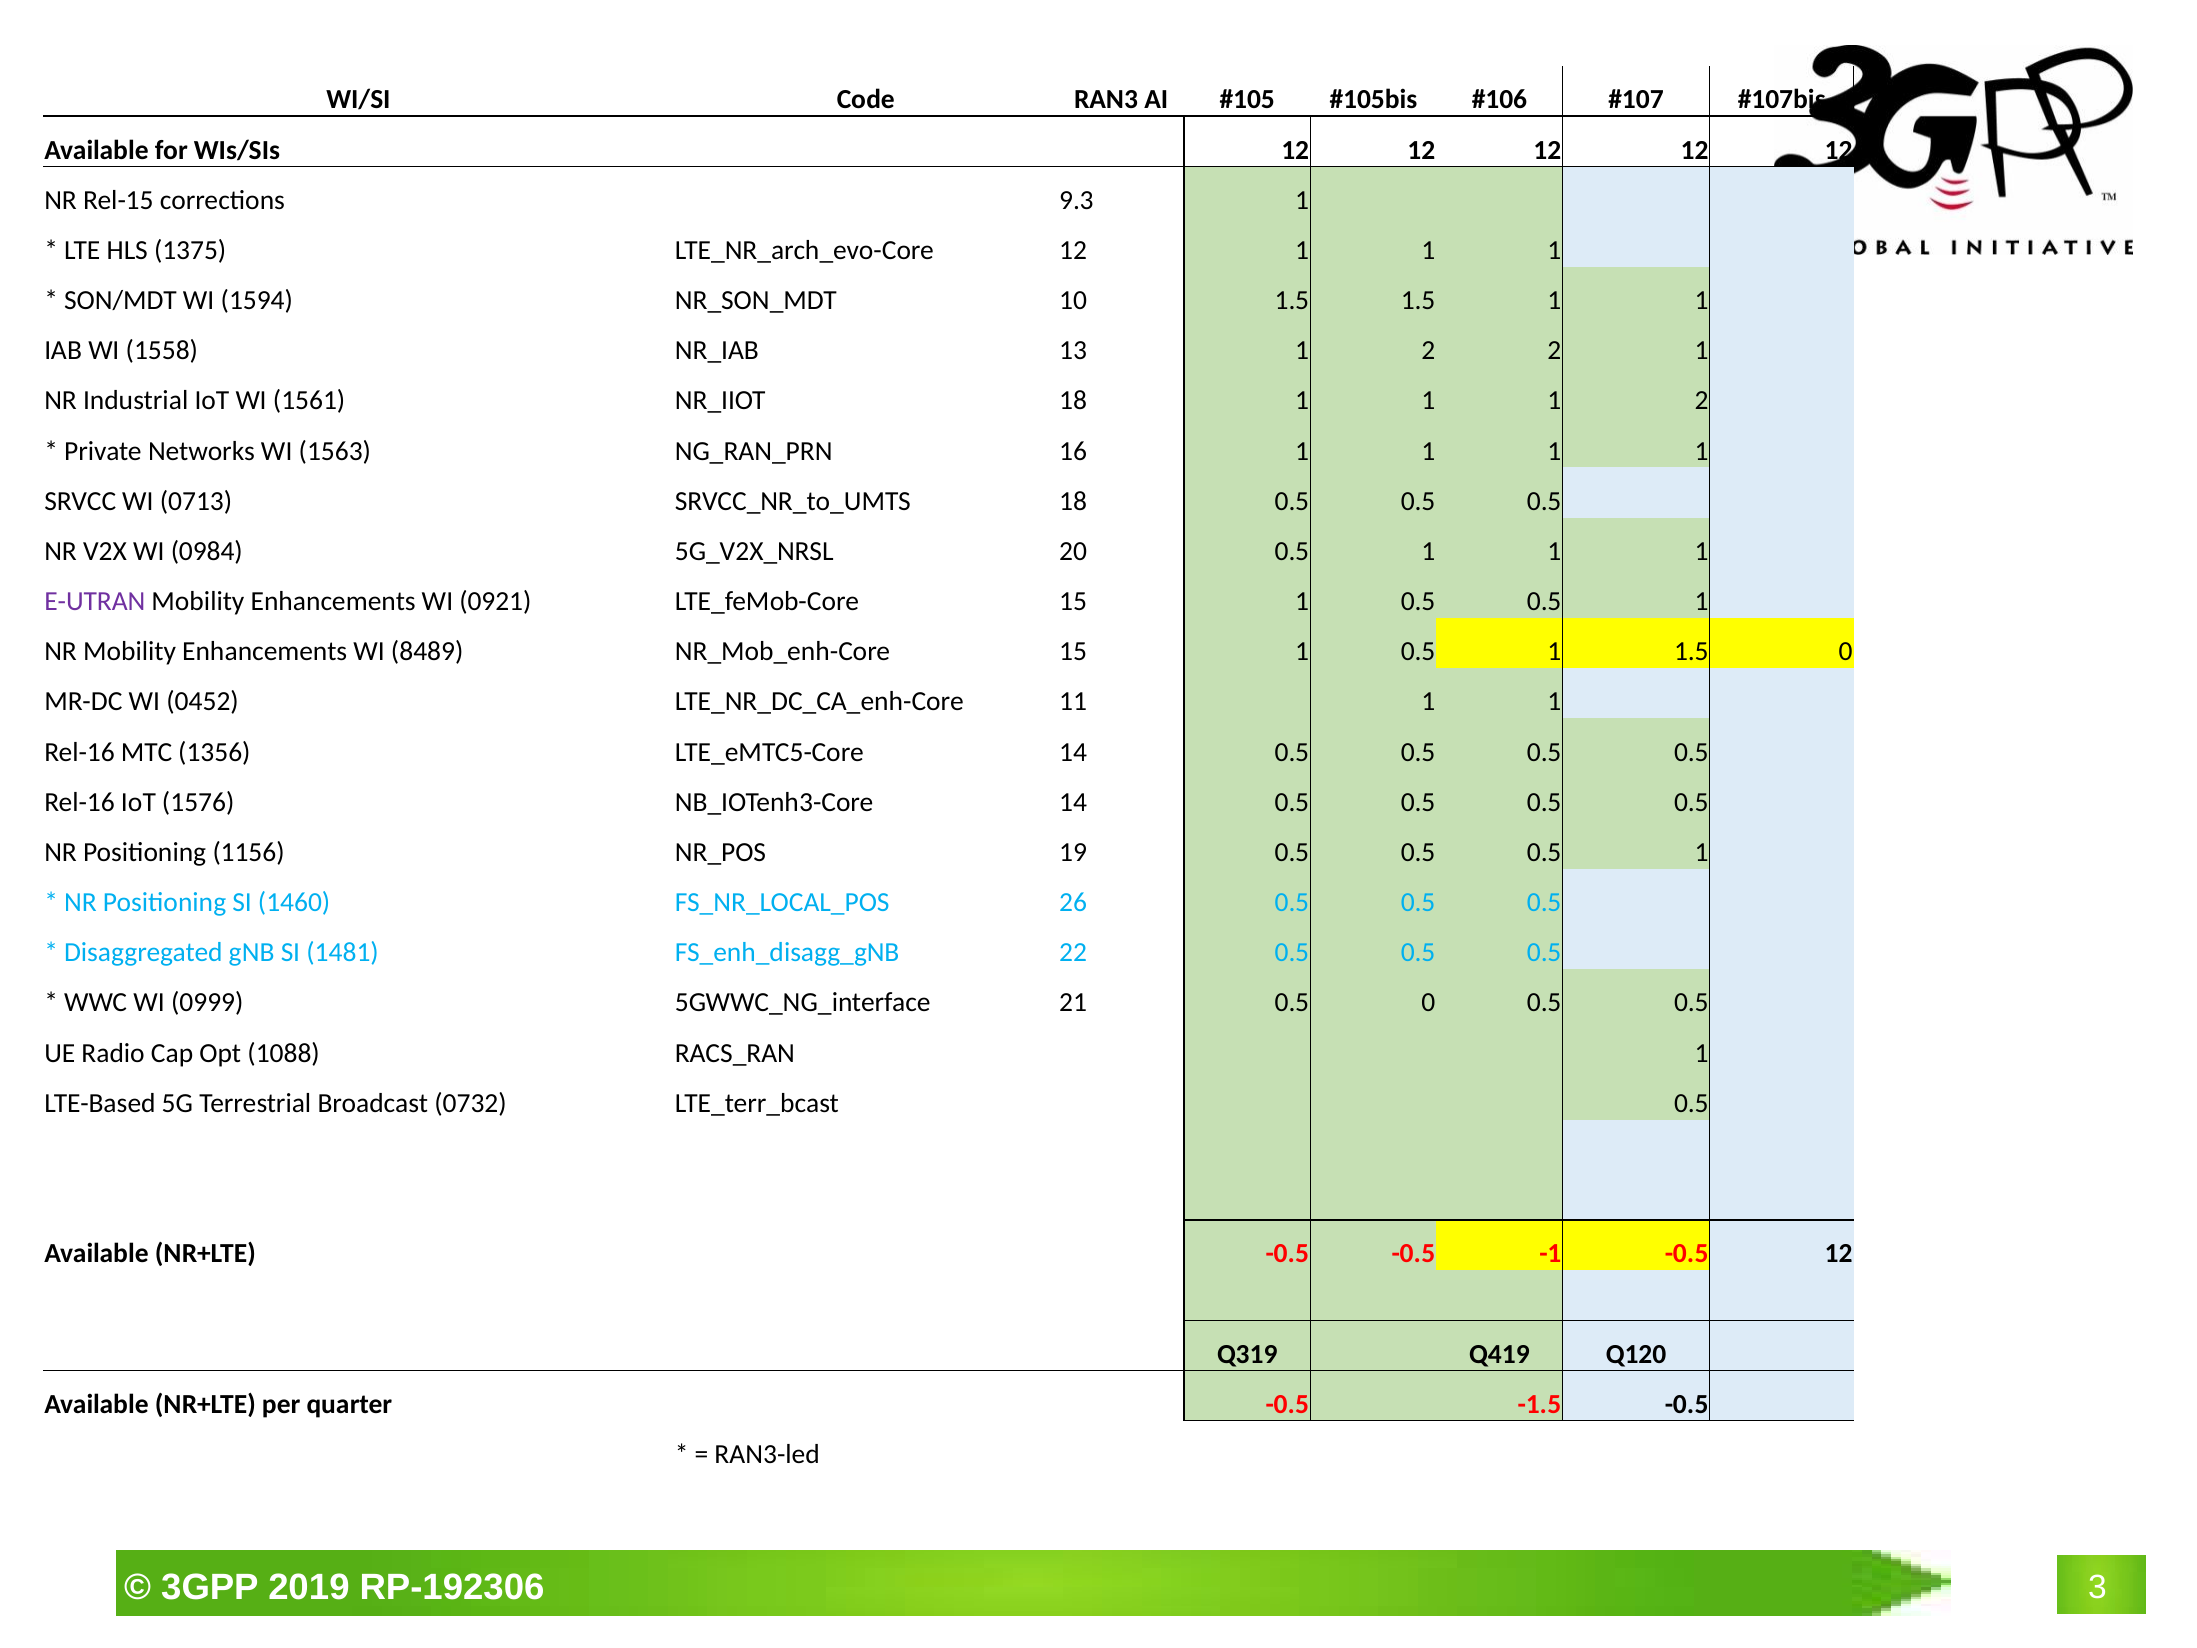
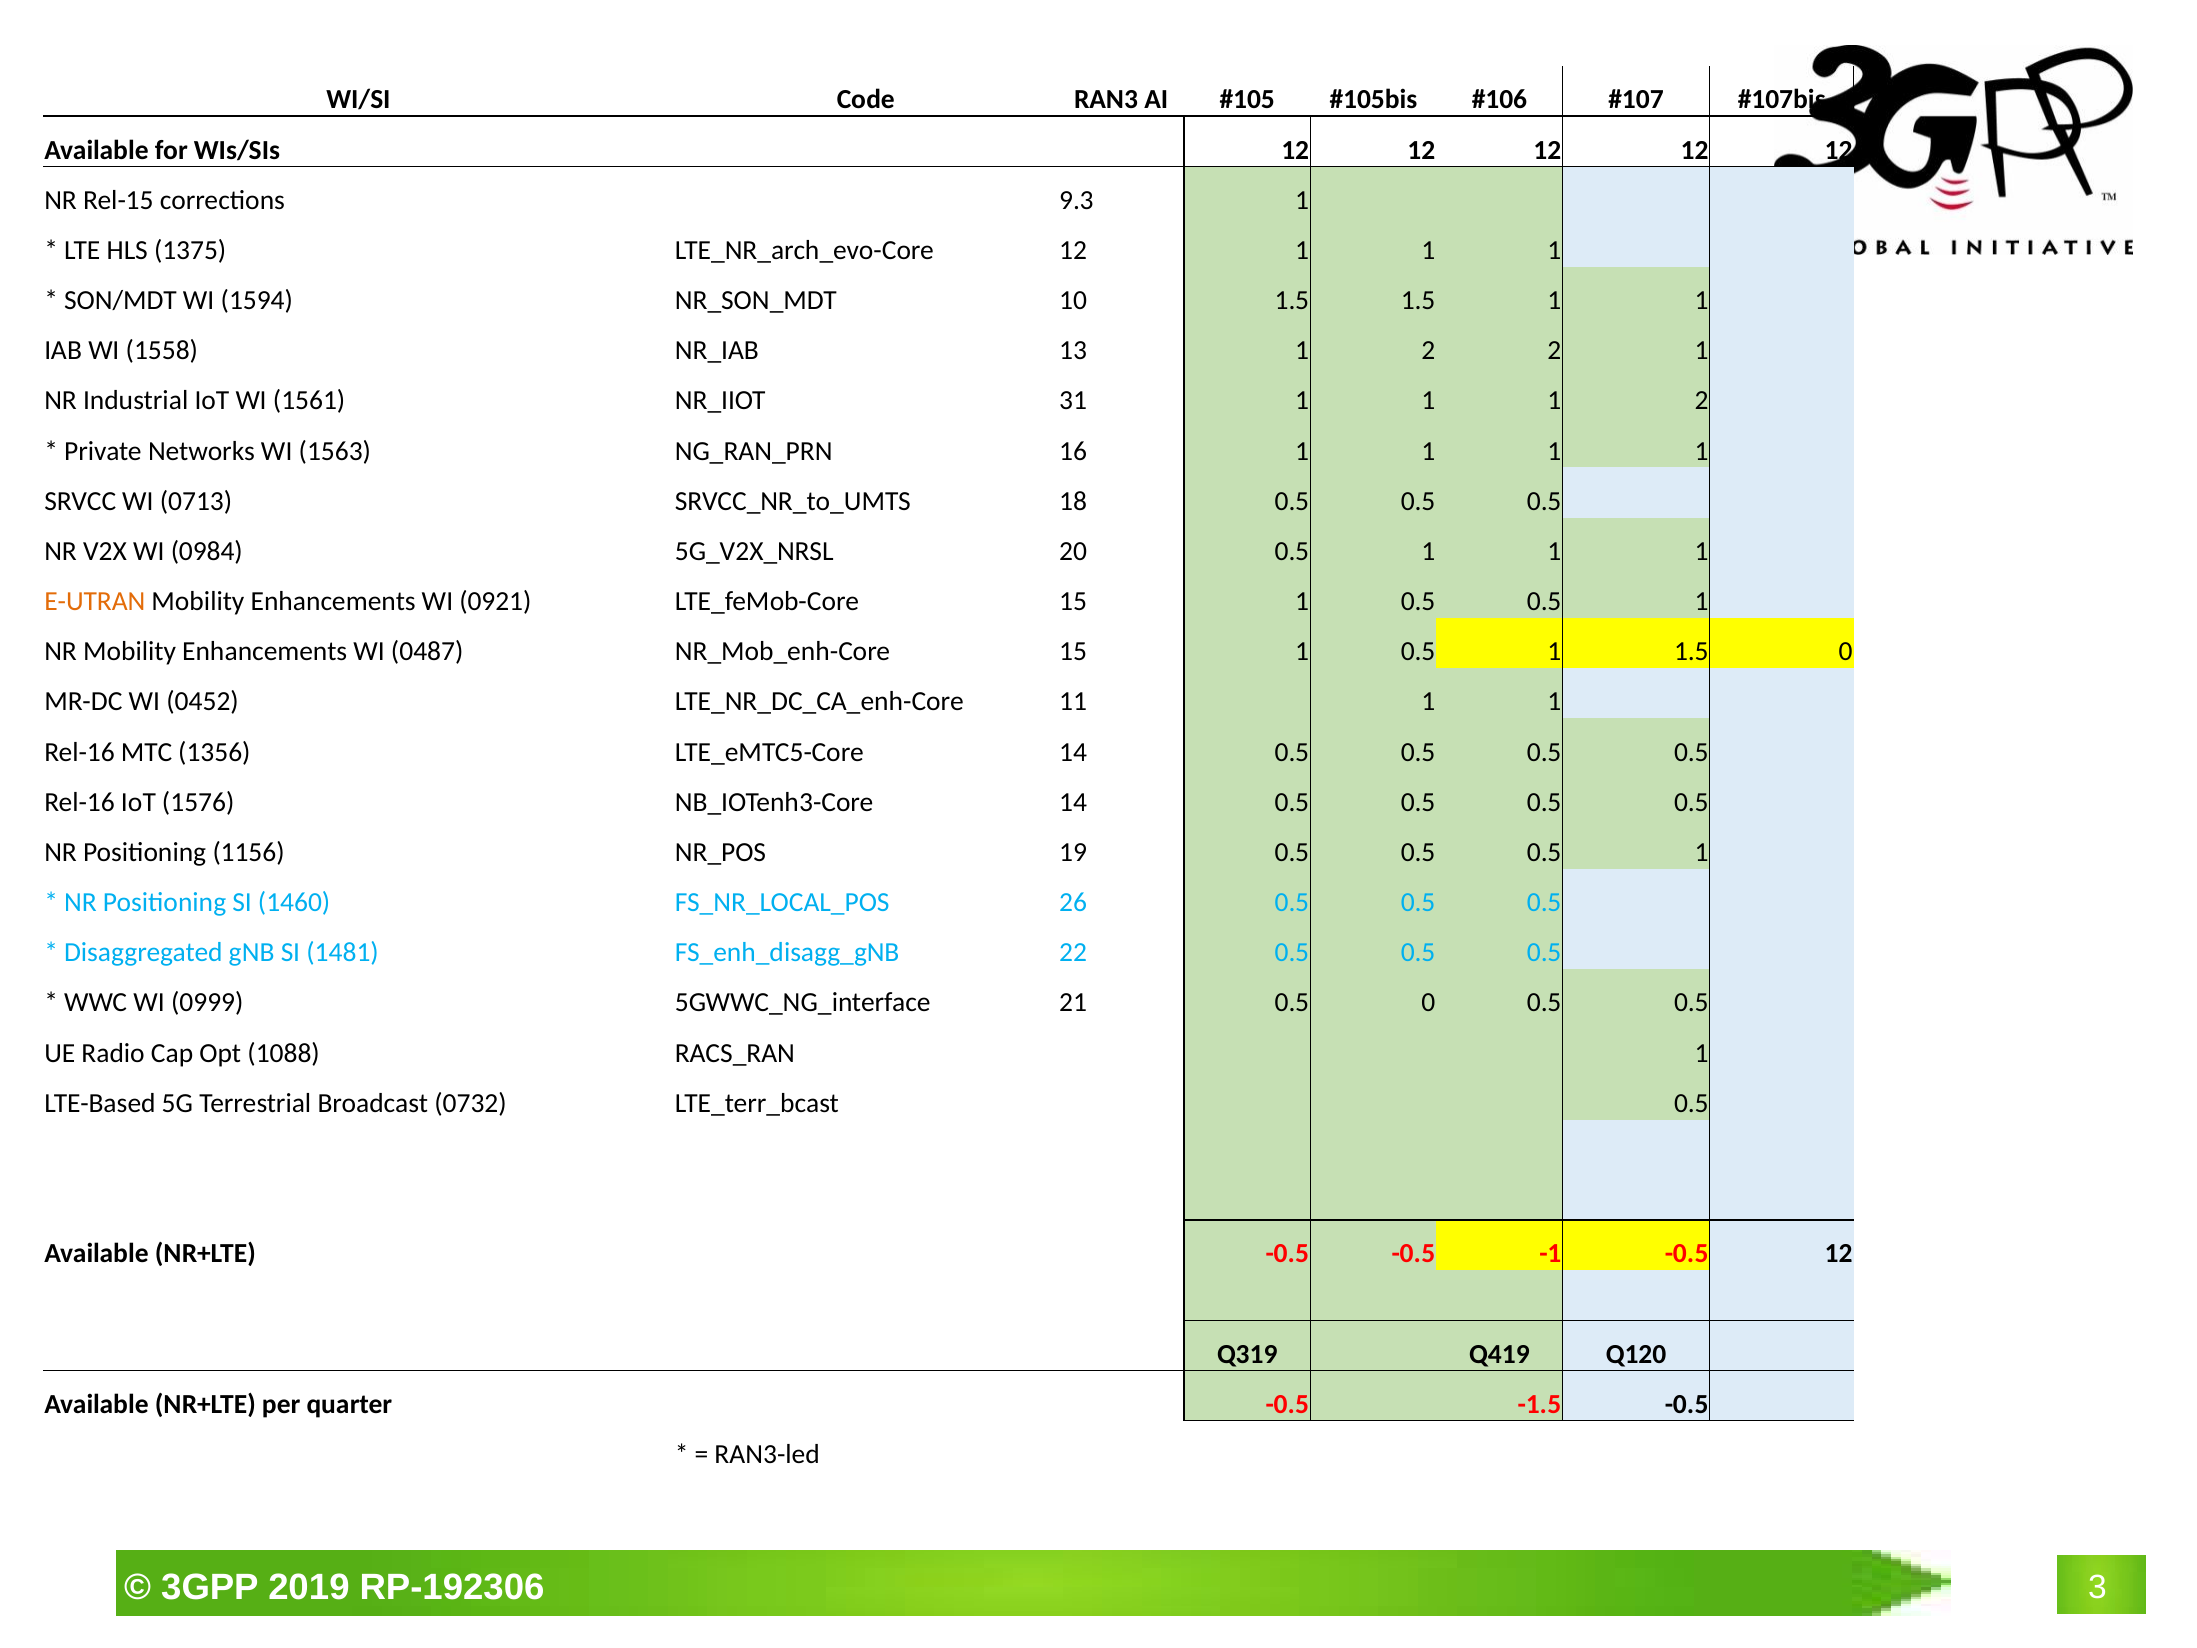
18 at (1073, 401): 18 -> 31
E-UTRAN colour: purple -> orange
8489: 8489 -> 0487
